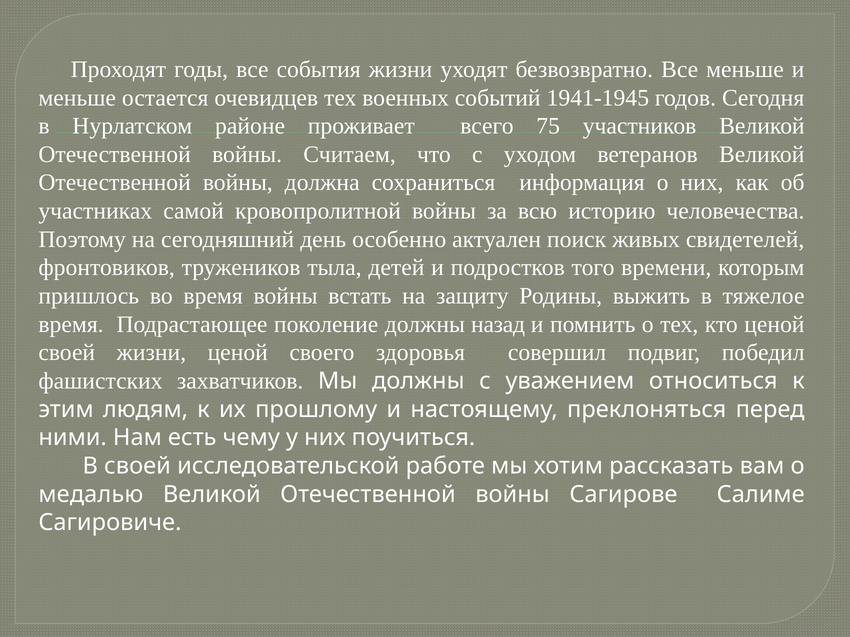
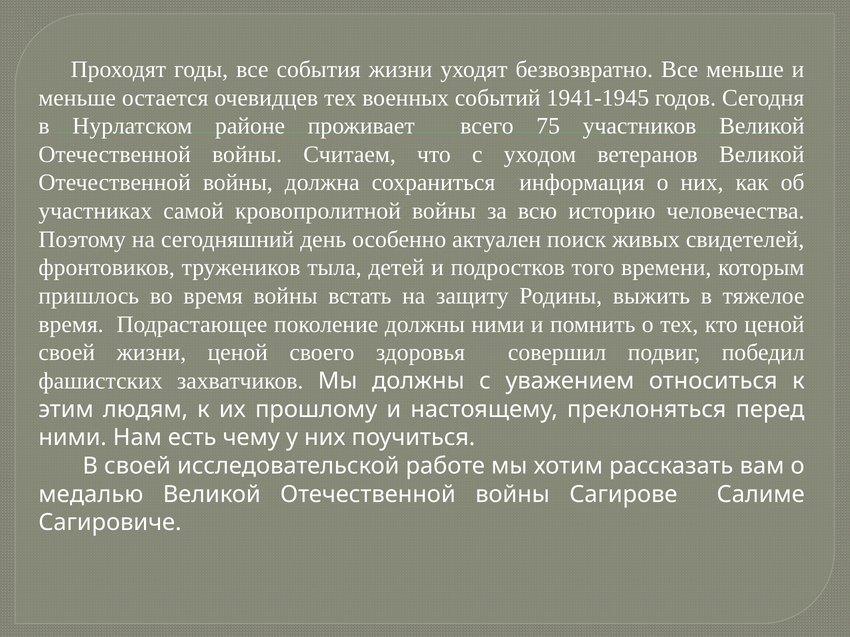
должны назад: назад -> ними
